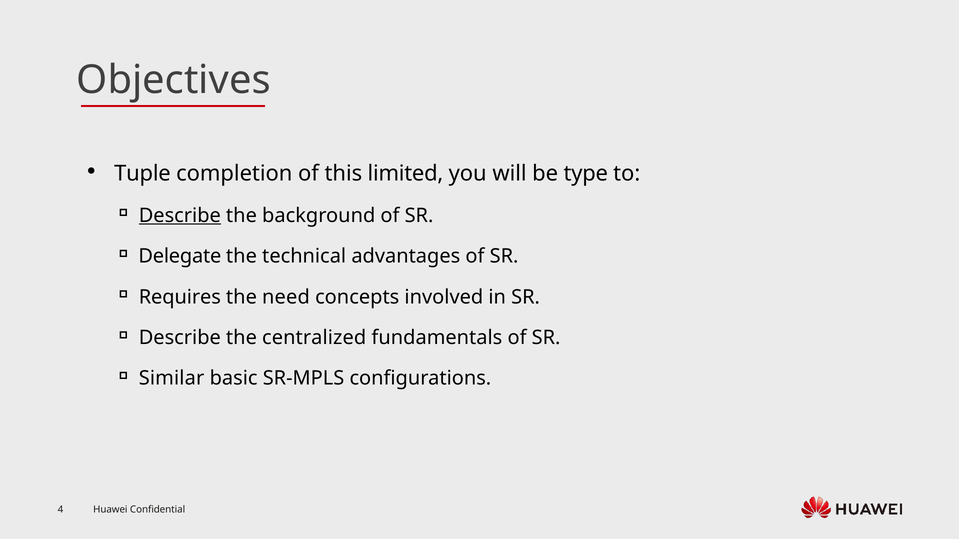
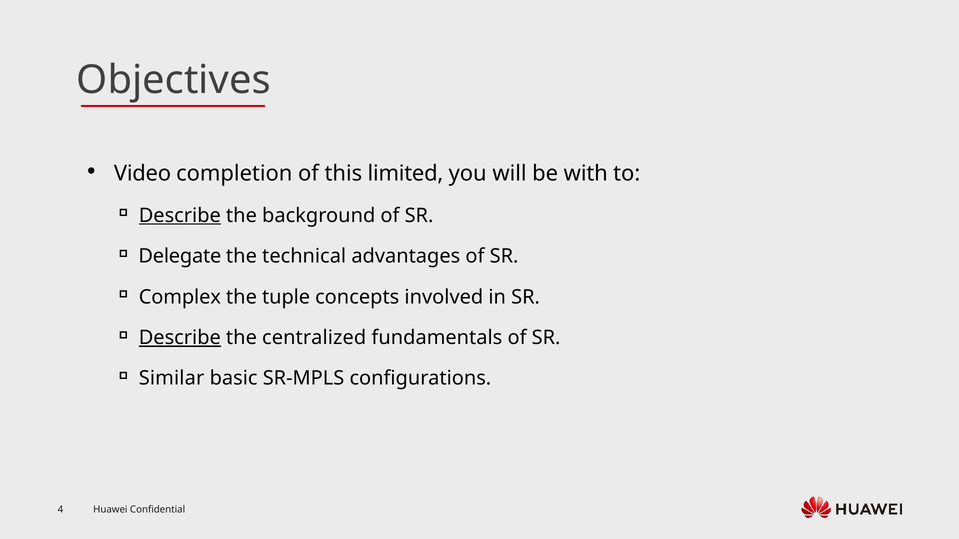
Tuple: Tuple -> Video
type: type -> with
Requires: Requires -> Complex
need: need -> tuple
Describe at (180, 338) underline: none -> present
